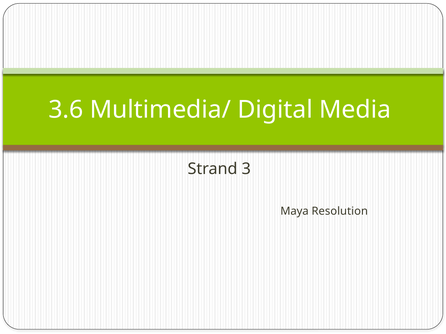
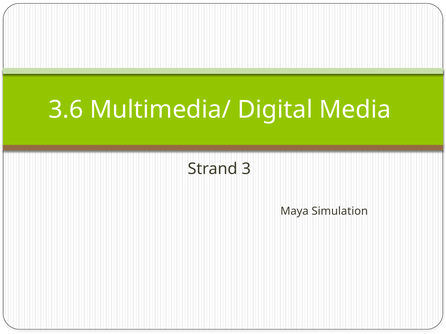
Resolution: Resolution -> Simulation
